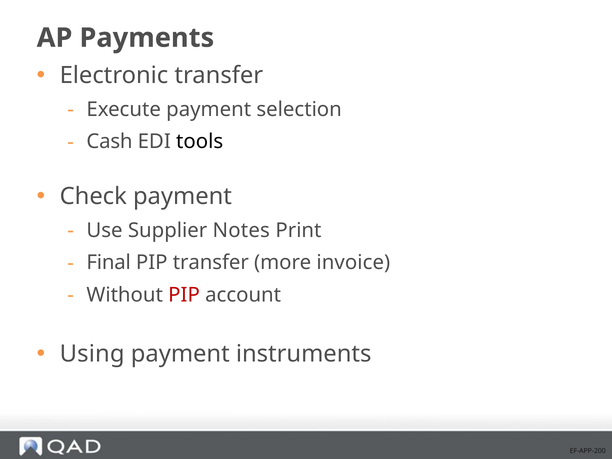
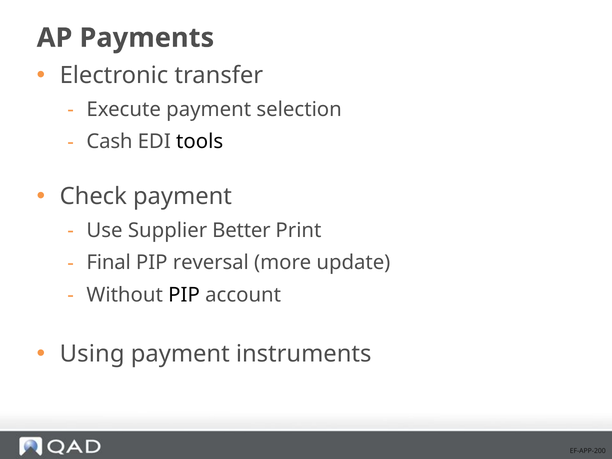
Notes: Notes -> Better
PIP transfer: transfer -> reversal
invoice: invoice -> update
PIP at (184, 295) colour: red -> black
